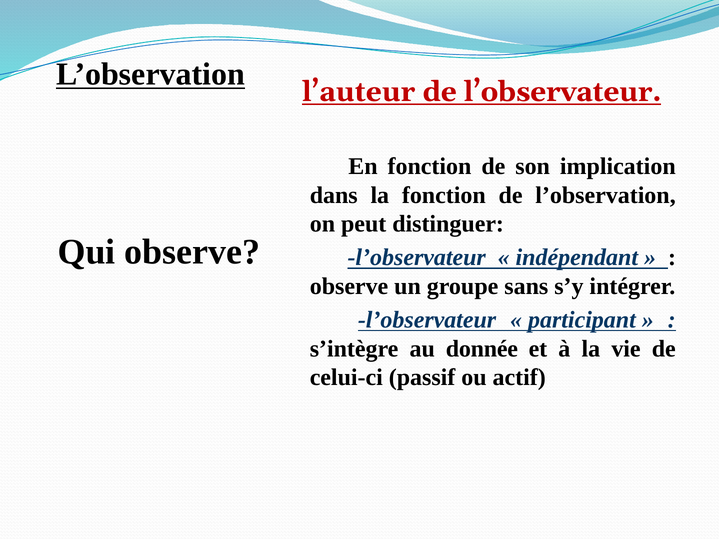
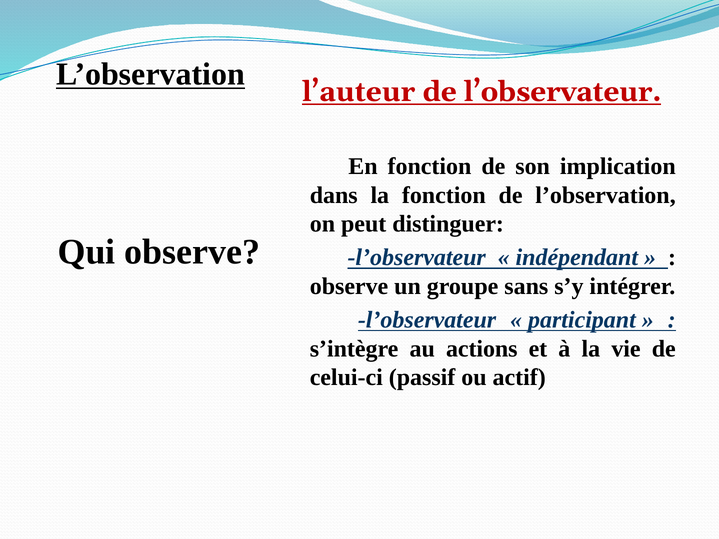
donnée: donnée -> actions
